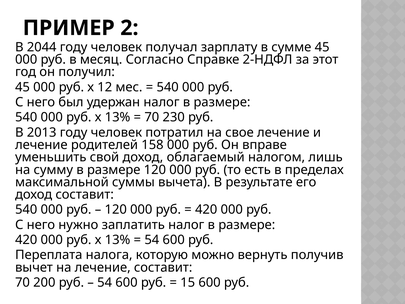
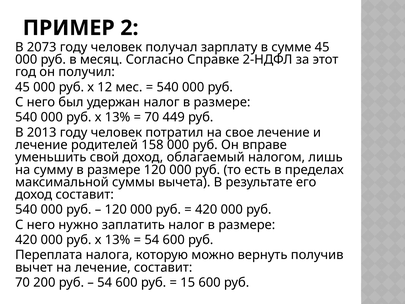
2044: 2044 -> 2073
230: 230 -> 449
